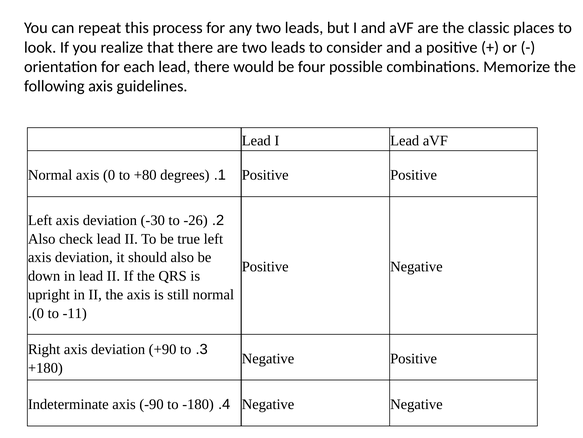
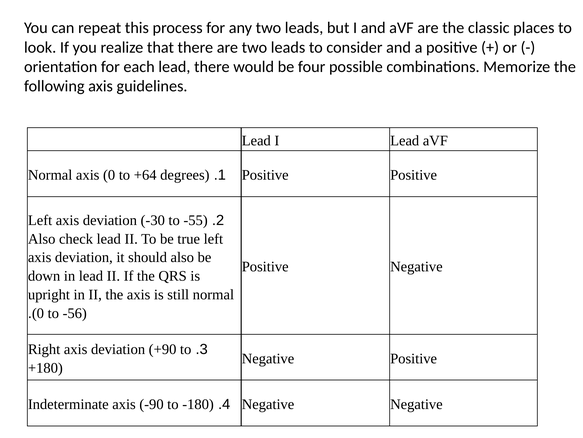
+80: +80 -> +64
-26: -26 -> -55
-11: -11 -> -56
